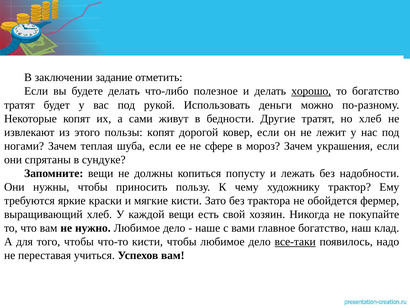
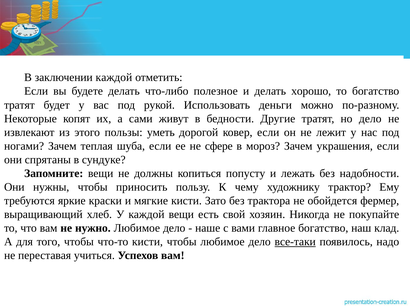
заключении задание: задание -> каждой
хорошо underline: present -> none
но хлеб: хлеб -> дело
пользы копят: копят -> уметь
